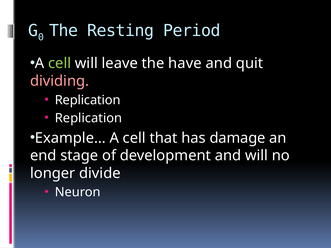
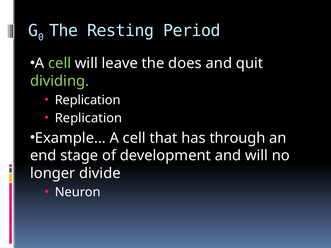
have: have -> does
dividing colour: pink -> light green
damage: damage -> through
